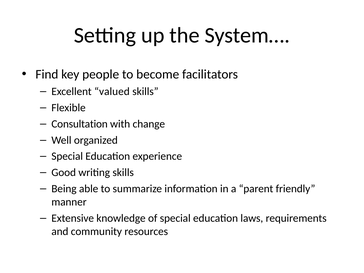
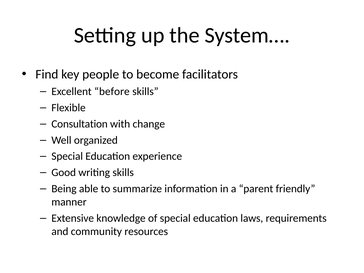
valued: valued -> before
